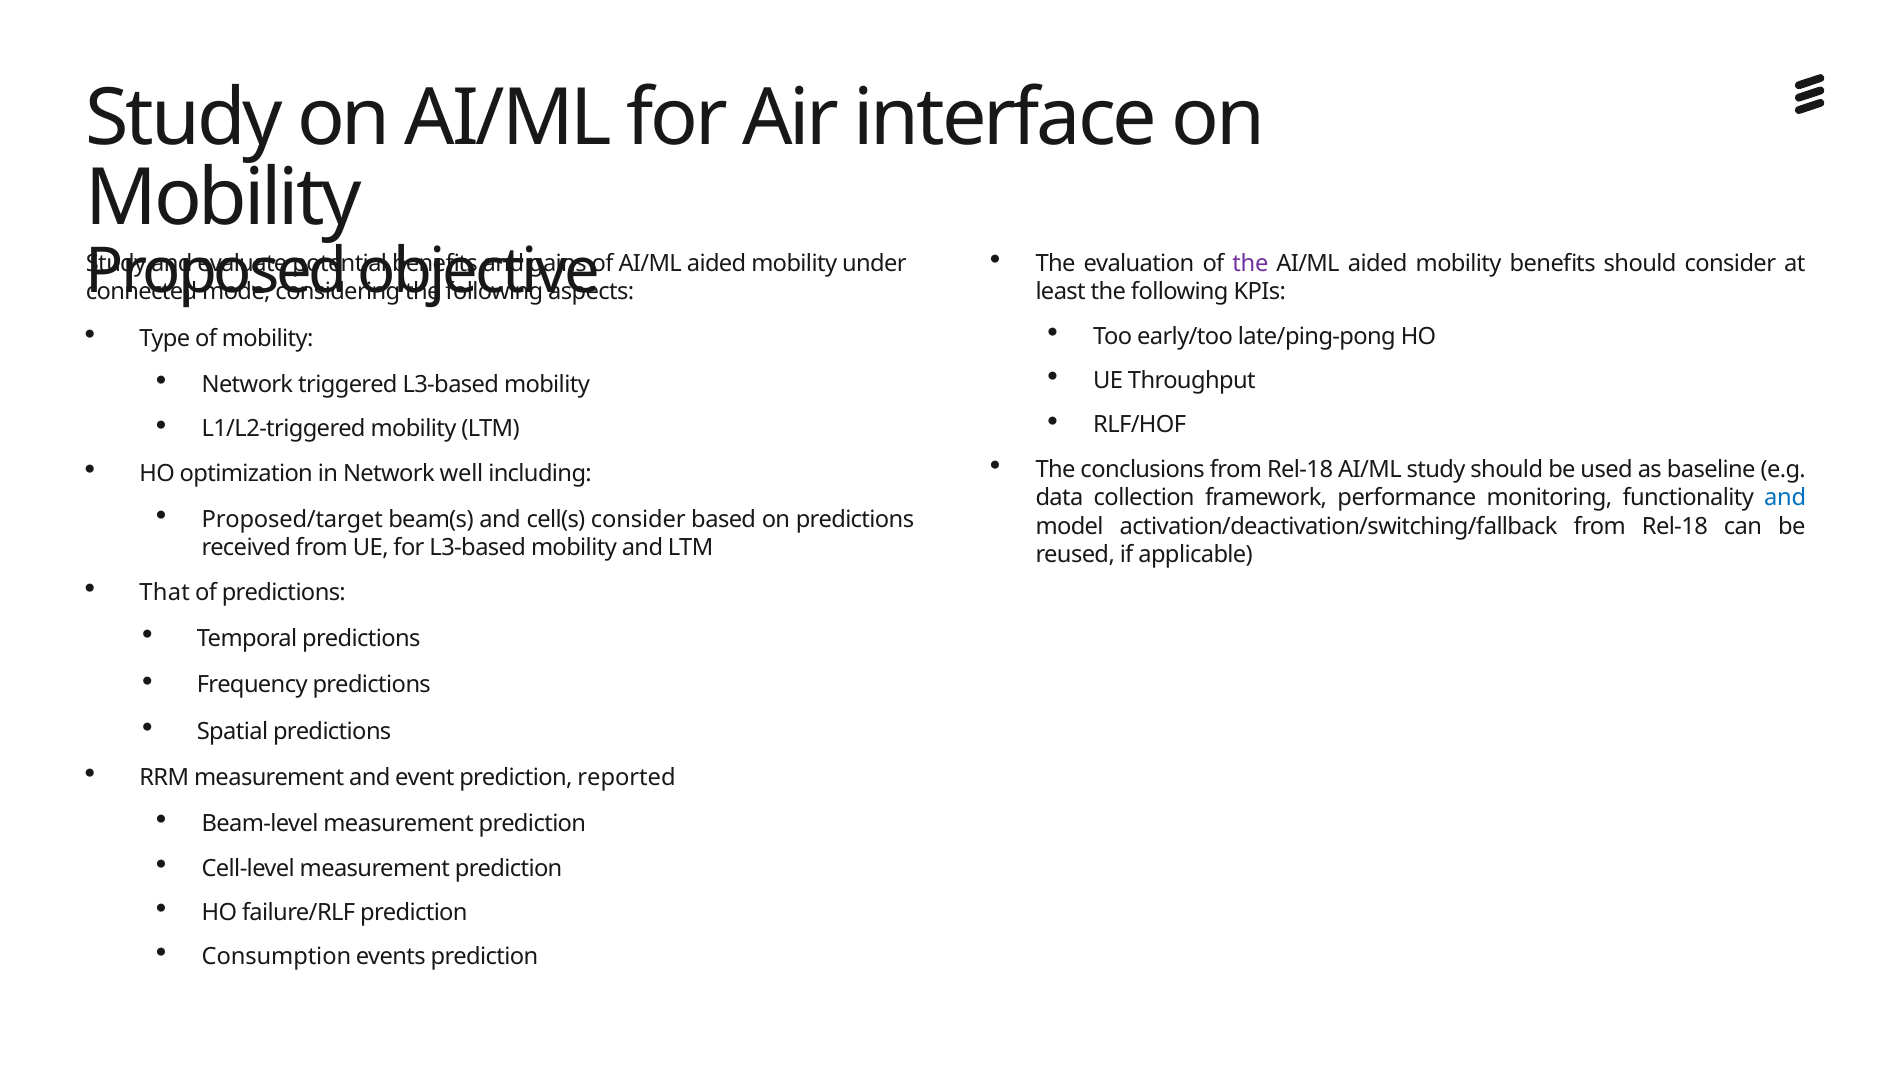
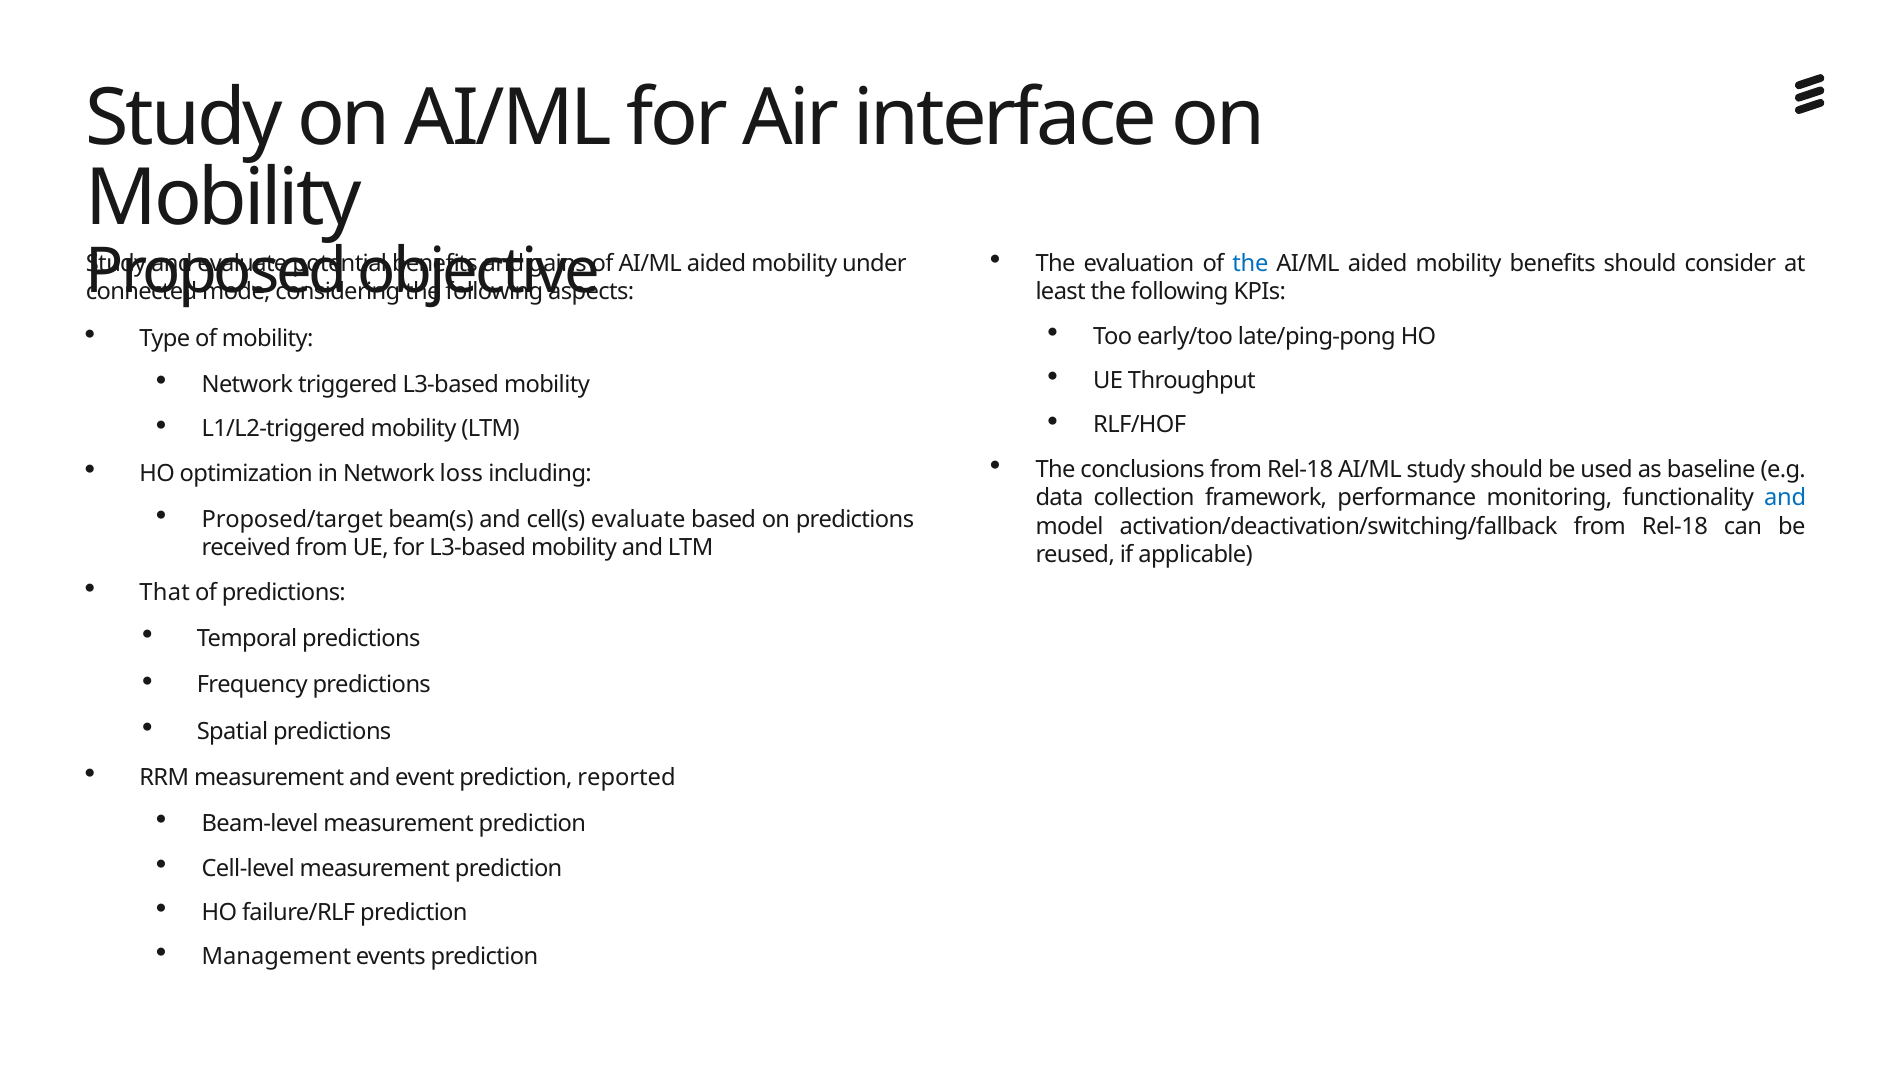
the at (1250, 264) colour: purple -> blue
well: well -> loss
cell(s consider: consider -> evaluate
Consumption: Consumption -> Management
